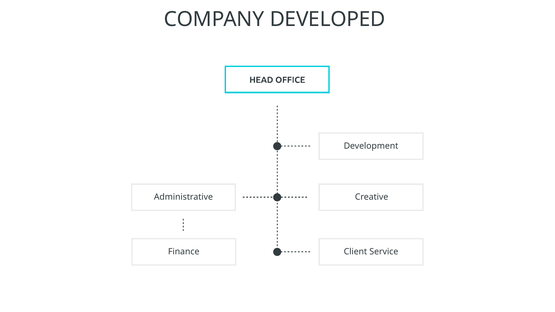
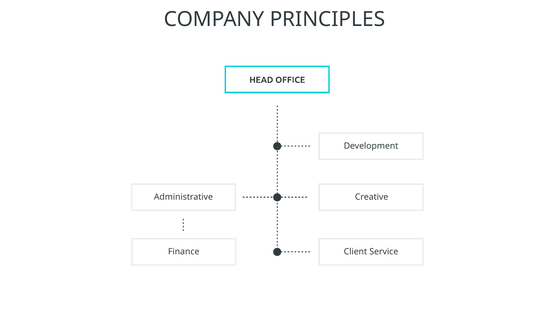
DEVELOPED: DEVELOPED -> PRINCIPLES
